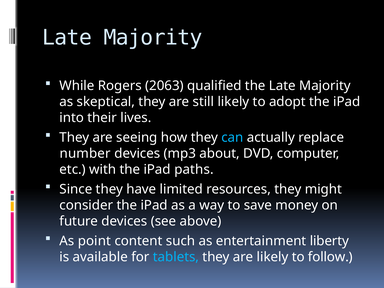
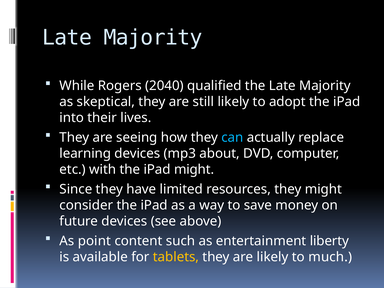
2063: 2063 -> 2040
number: number -> learning
iPad paths: paths -> might
tablets colour: light blue -> yellow
follow: follow -> much
